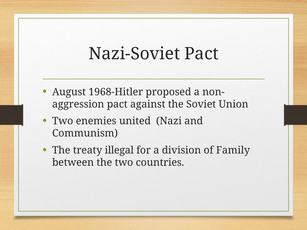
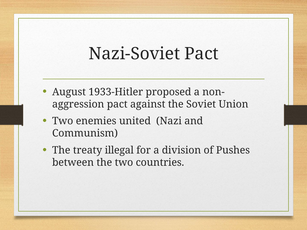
1968-Hitler: 1968-Hitler -> 1933-Hitler
Family: Family -> Pushes
